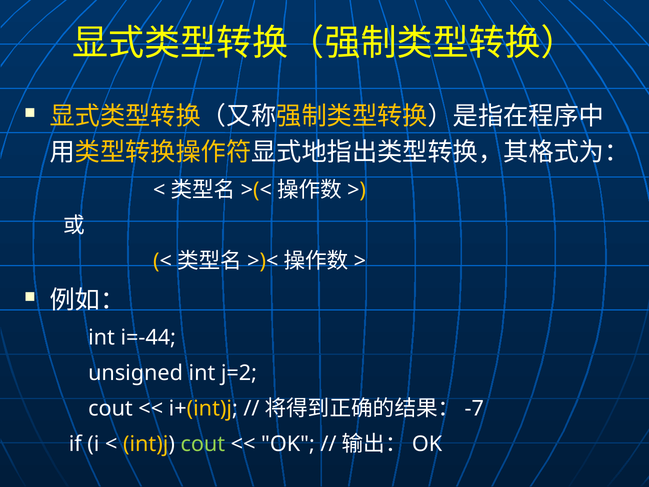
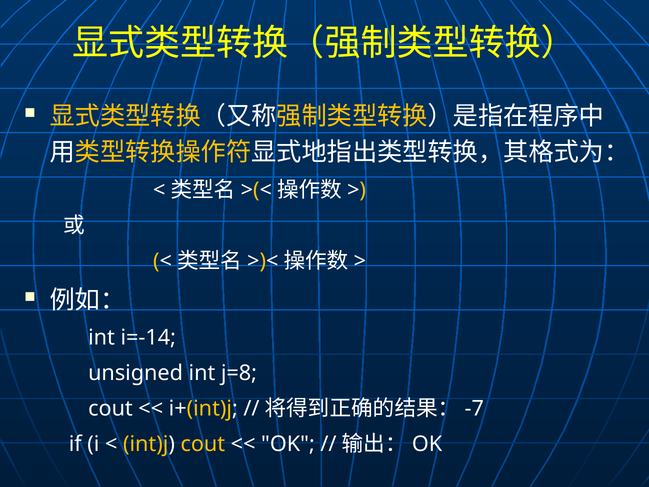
i=-44: i=-44 -> i=-14
j=2: j=2 -> j=8
cout at (203, 444) colour: light green -> yellow
